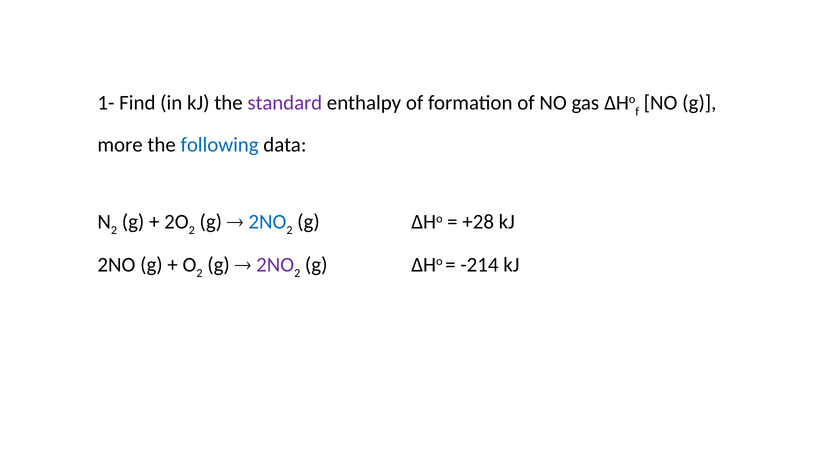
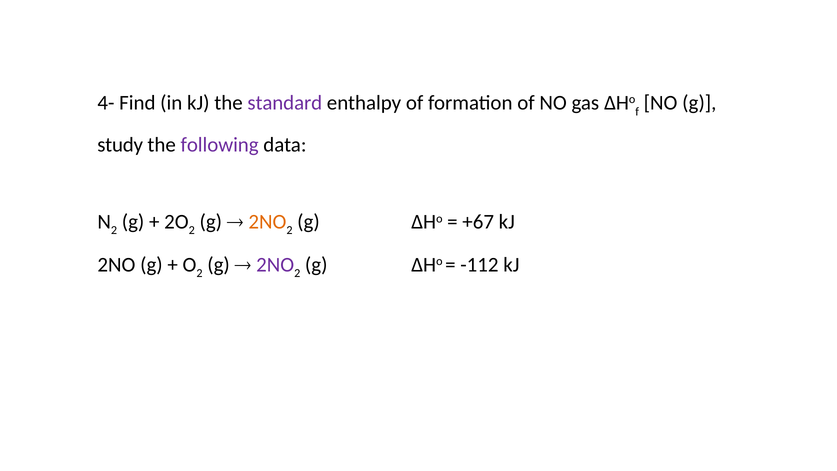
1-: 1- -> 4-
more: more -> study
following colour: blue -> purple
2NO at (267, 222) colour: blue -> orange
+28: +28 -> +67
-214: -214 -> -112
